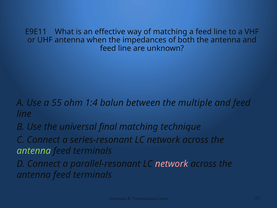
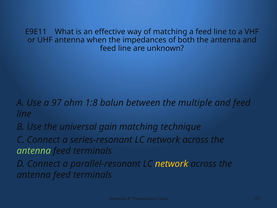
55: 55 -> 97
1:4: 1:4 -> 1:8
final: final -> gain
network at (172, 164) colour: pink -> yellow
